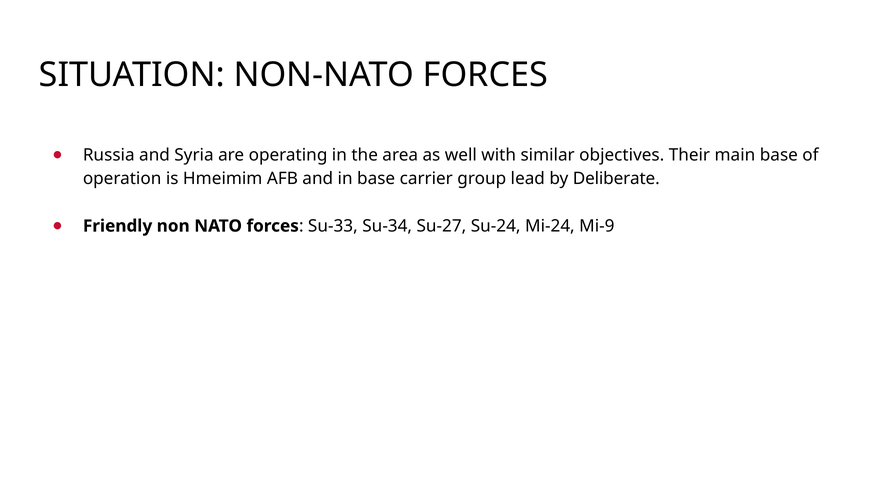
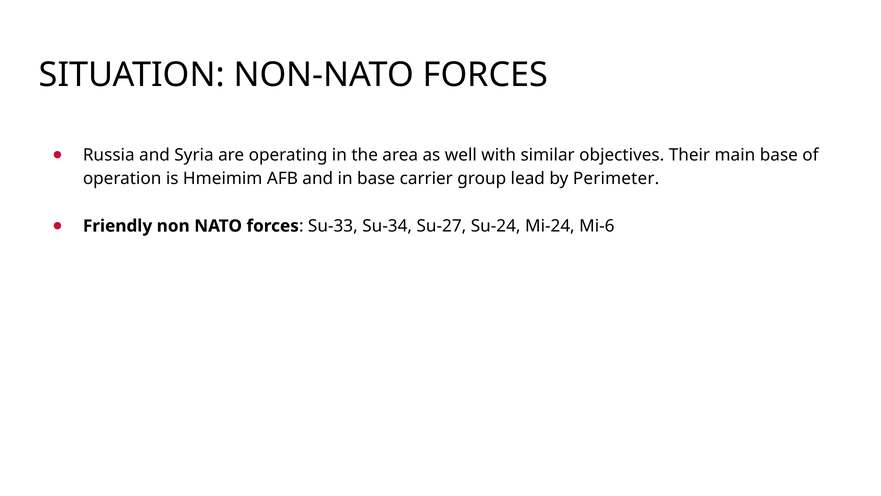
Deliberate: Deliberate -> Perimeter
Mi-9: Mi-9 -> Mi-6
